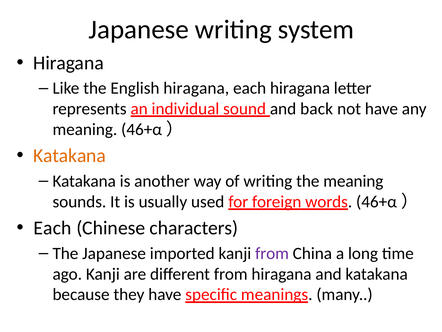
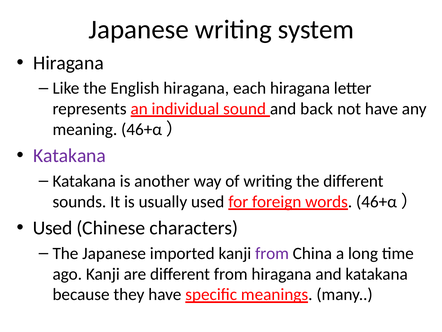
Katakana at (70, 156) colour: orange -> purple
the meaning: meaning -> different
Each at (52, 228): Each -> Used
